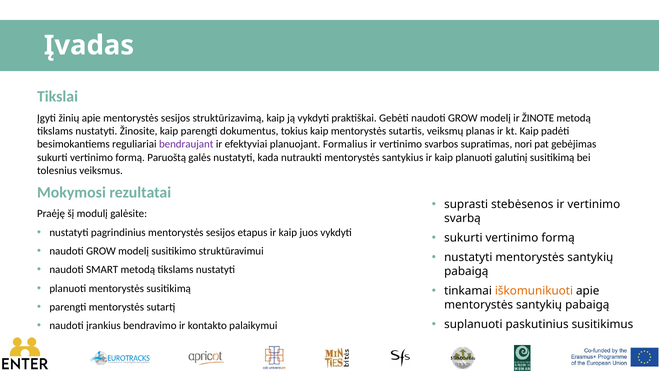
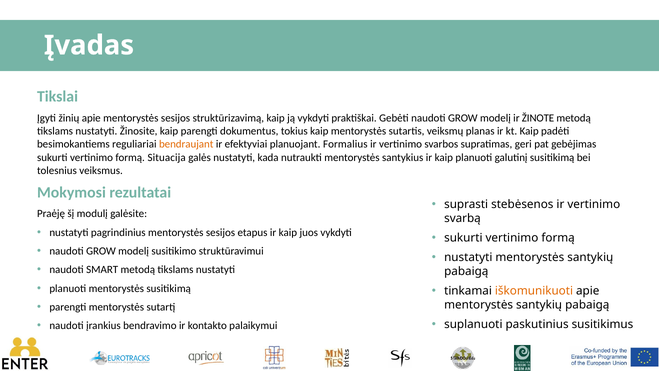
bendraujant colour: purple -> orange
nori: nori -> geri
Paruoštą: Paruoštą -> Situacija
